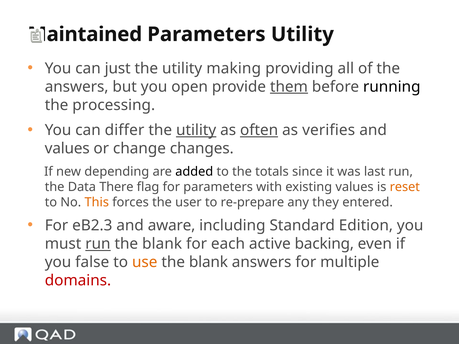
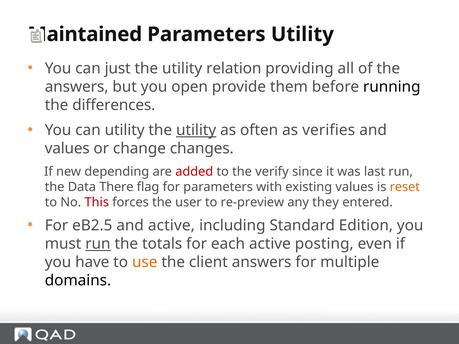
making: making -> relation
them underline: present -> none
processing: processing -> differences
can differ: differ -> utility
often underline: present -> none
added colour: black -> red
totals: totals -> verify
This colour: orange -> red
re-prepare: re-prepare -> re-preview
eB2.3: eB2.3 -> eB2.5
and aware: aware -> active
blank at (162, 244): blank -> totals
backing: backing -> posting
false: false -> have
blank at (208, 262): blank -> client
domains colour: red -> black
